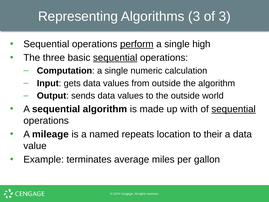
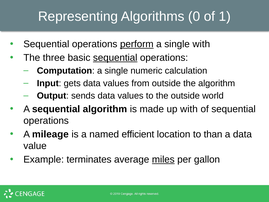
Algorithms 3: 3 -> 0
of 3: 3 -> 1
single high: high -> with
sequential at (234, 109) underline: present -> none
repeats: repeats -> efficient
their: their -> than
miles underline: none -> present
